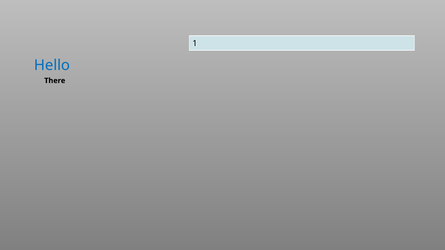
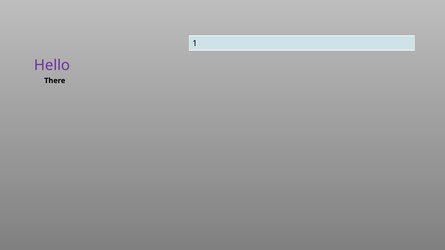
Hello colour: blue -> purple
